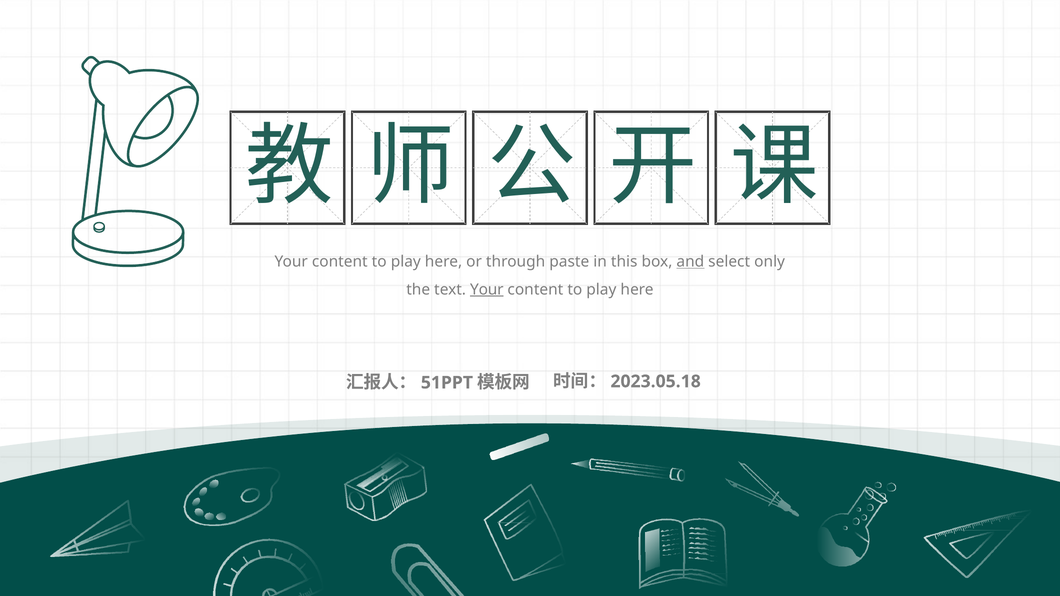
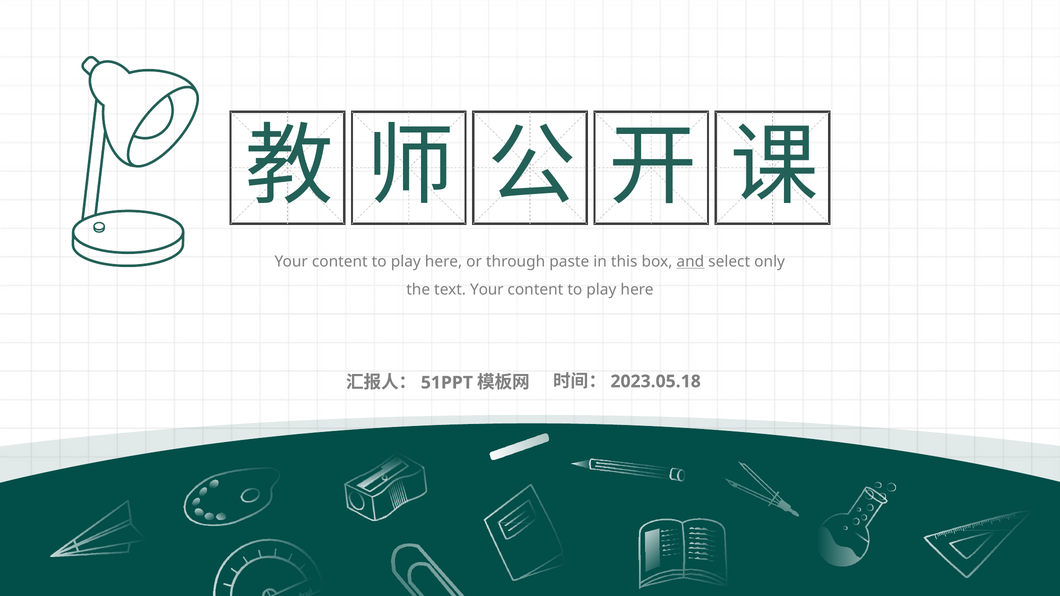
Your at (487, 290) underline: present -> none
